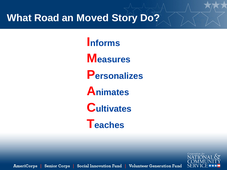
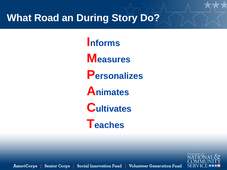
Moved: Moved -> During
